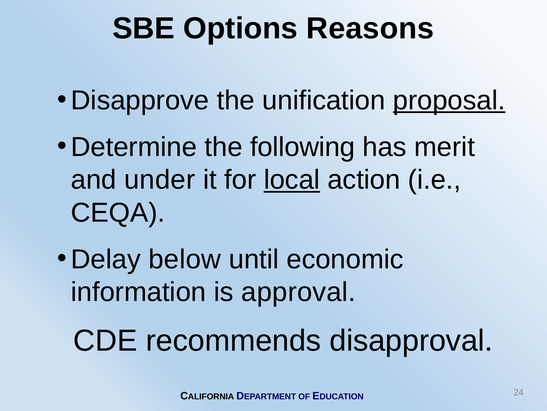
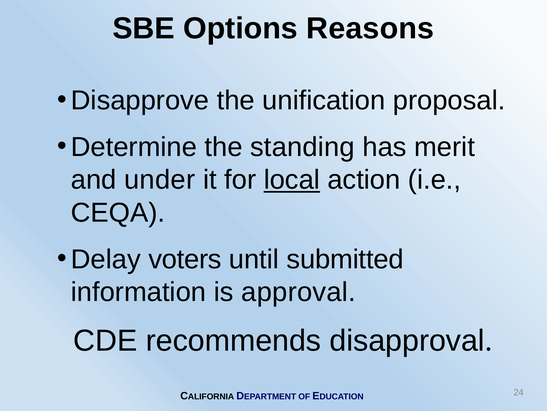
proposal underline: present -> none
following: following -> standing
below: below -> voters
economic: economic -> submitted
